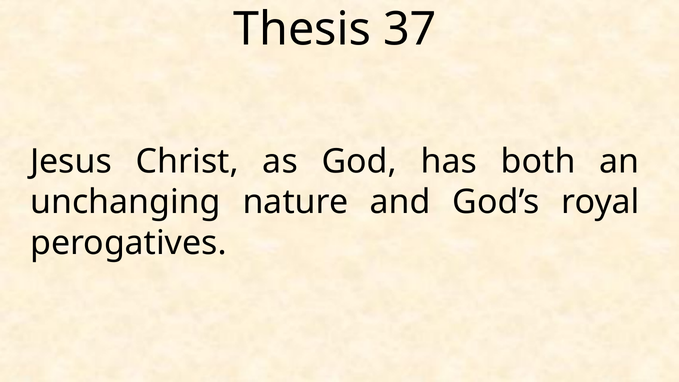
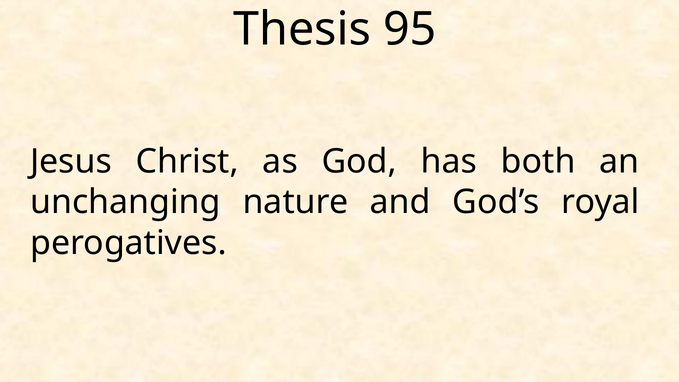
37: 37 -> 95
